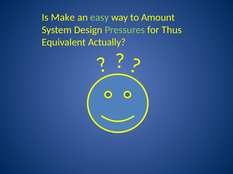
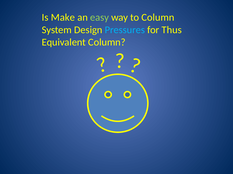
to Amount: Amount -> Column
Pressures colour: light green -> light blue
Equivalent Actually: Actually -> Column
